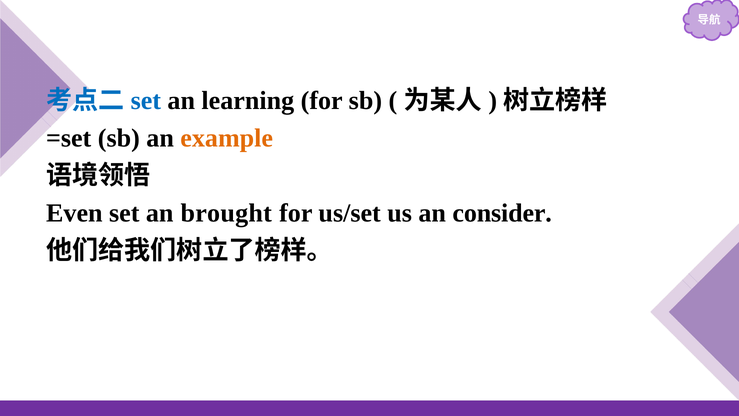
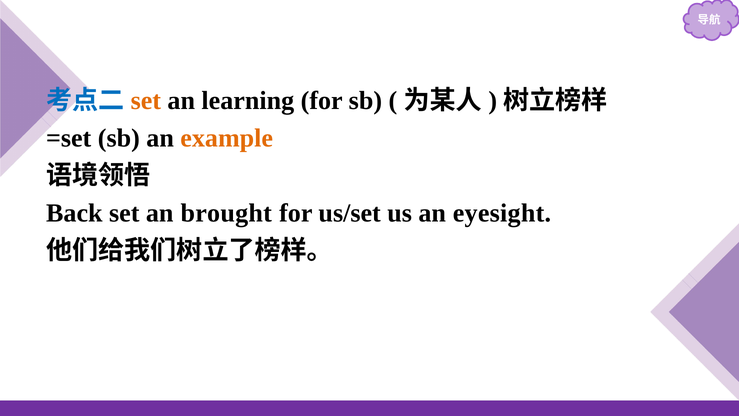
set at (146, 100) colour: blue -> orange
Even: Even -> Back
consider: consider -> eyesight
